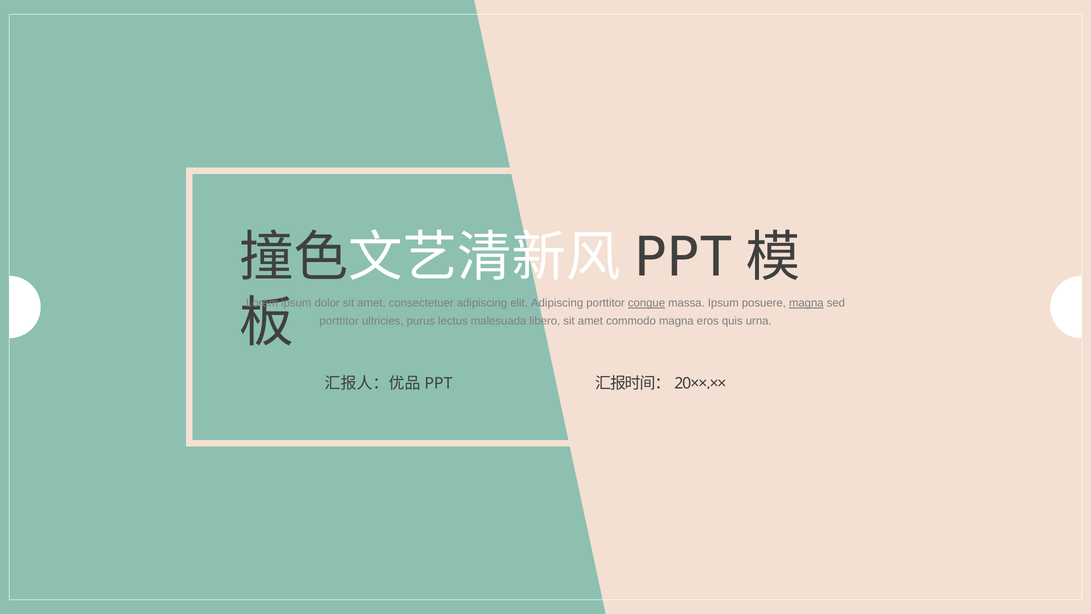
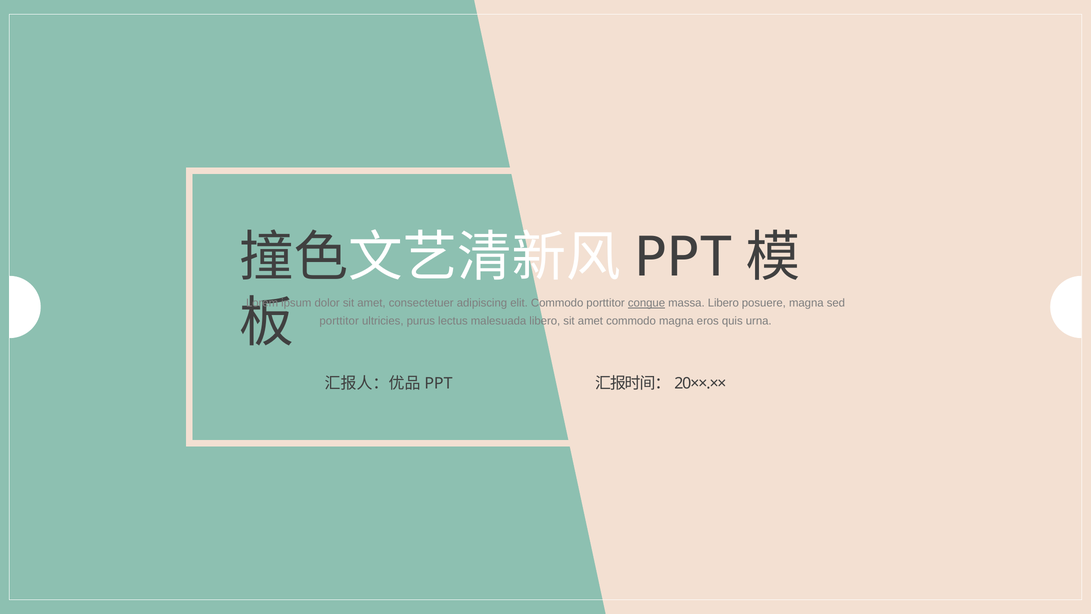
elit Adipiscing: Adipiscing -> Commodo
massa Ipsum: Ipsum -> Libero
magna at (806, 303) underline: present -> none
